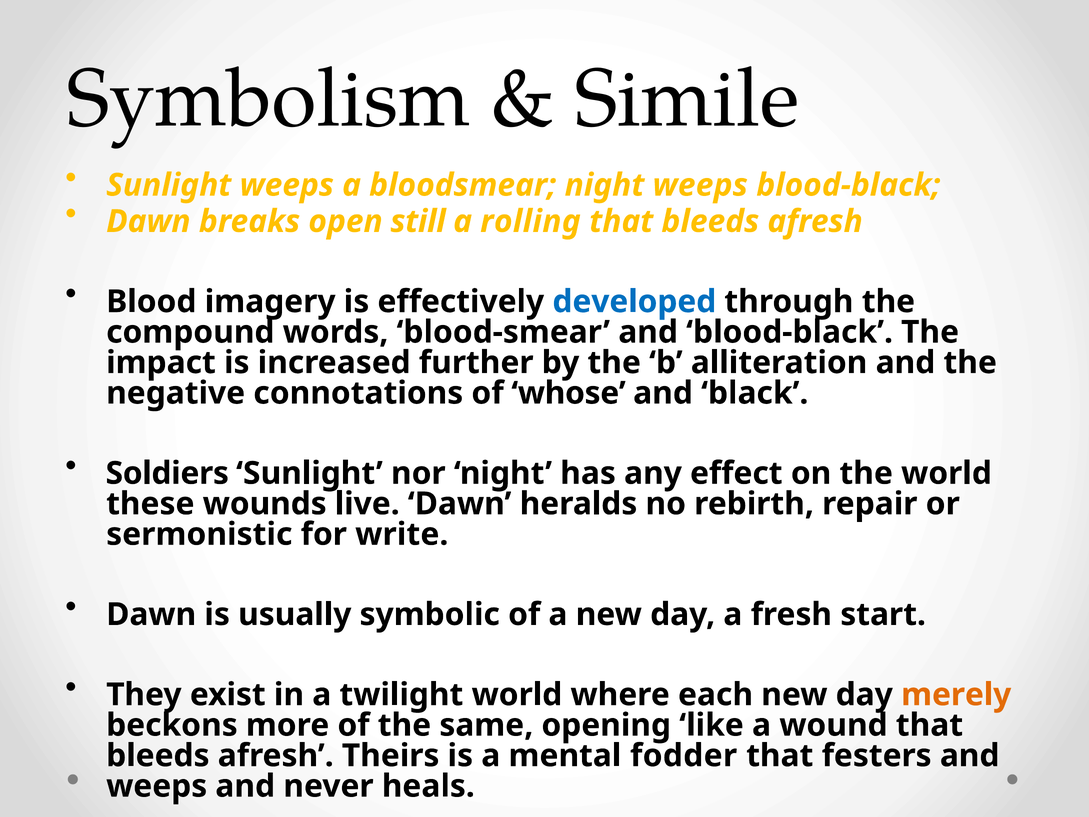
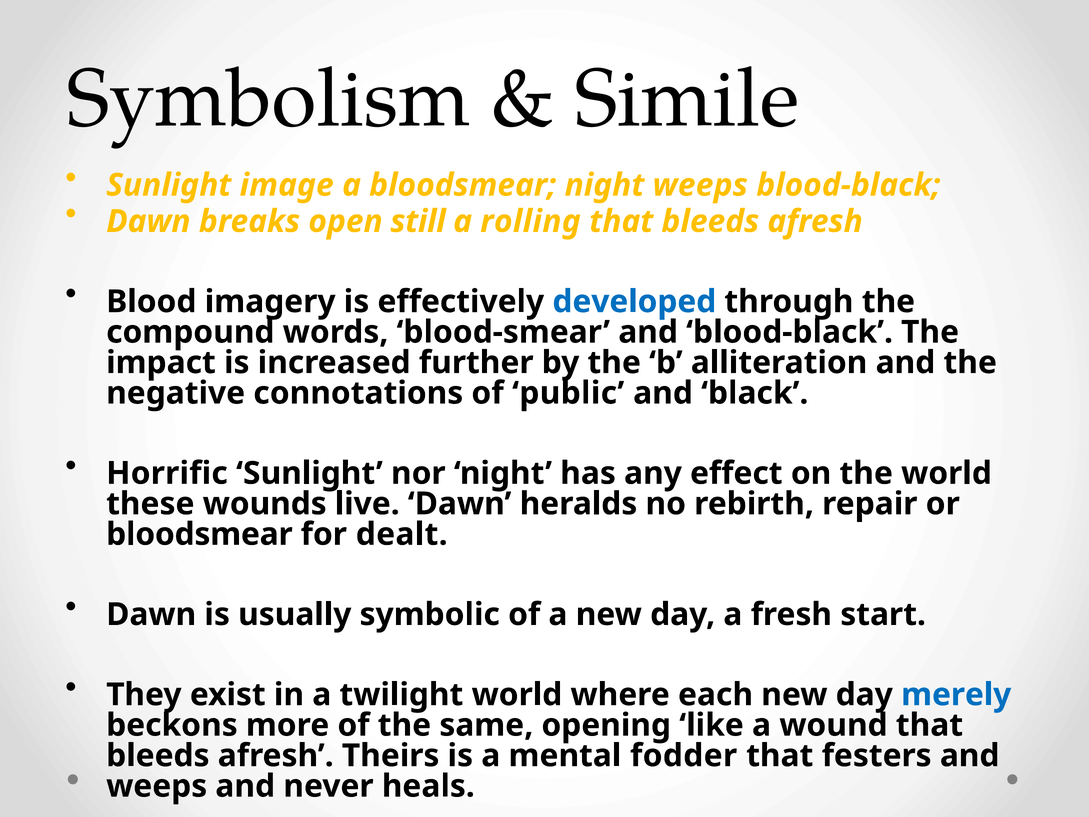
Sunlight weeps: weeps -> image
whose: whose -> public
Soldiers: Soldiers -> Horrific
sermonistic at (199, 534): sermonistic -> bloodsmear
write: write -> dealt
merely colour: orange -> blue
